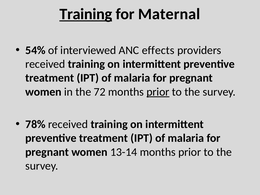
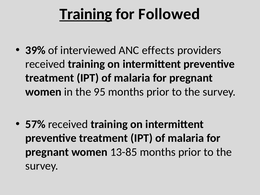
Maternal: Maternal -> Followed
54%: 54% -> 39%
72: 72 -> 95
prior at (158, 92) underline: present -> none
78%: 78% -> 57%
13-14: 13-14 -> 13-85
